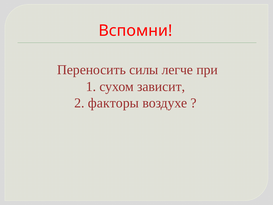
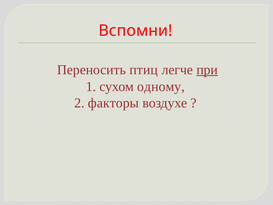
силы: силы -> птиц
при underline: none -> present
зависит: зависит -> одному
